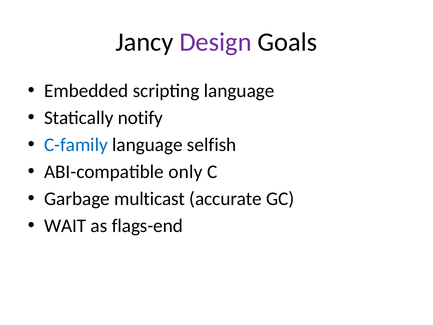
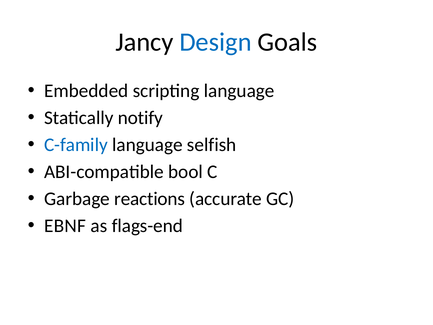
Design colour: purple -> blue
only: only -> bool
multicast: multicast -> reactions
WAIT: WAIT -> EBNF
